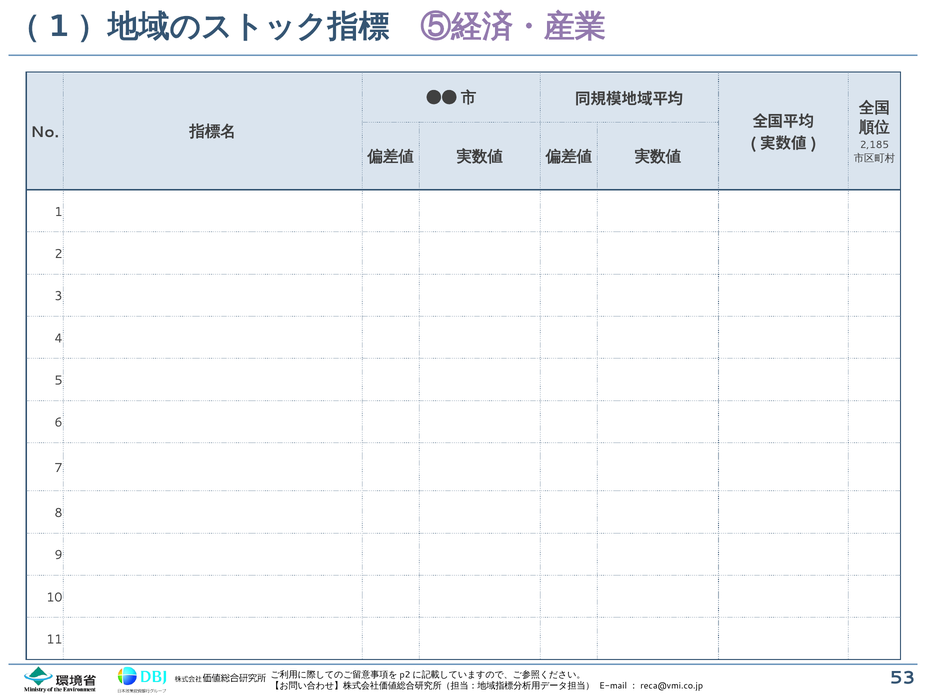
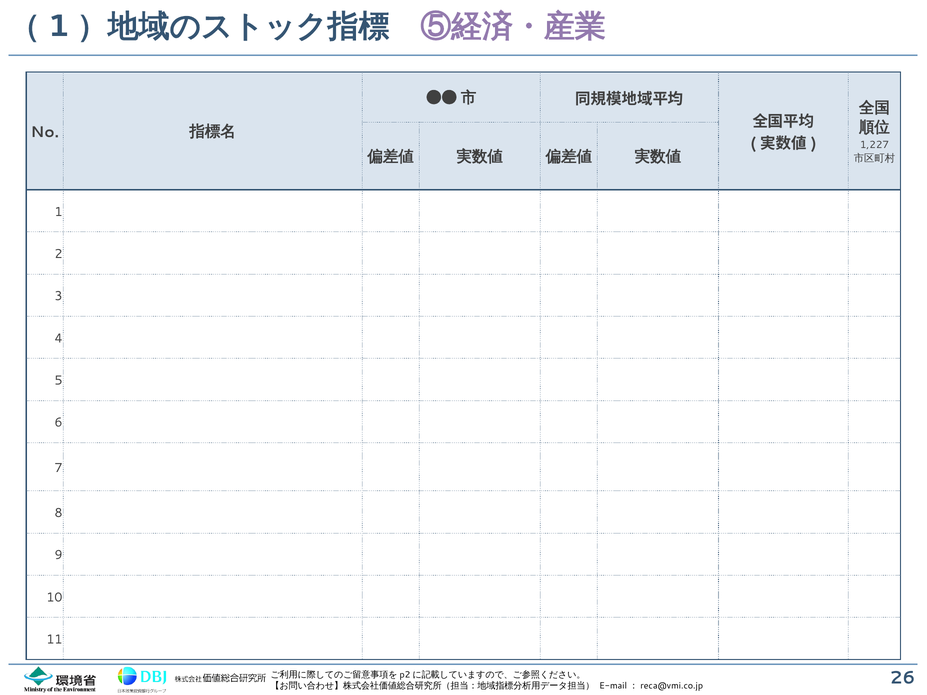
2,185: 2,185 -> 1,227
53: 53 -> 26
